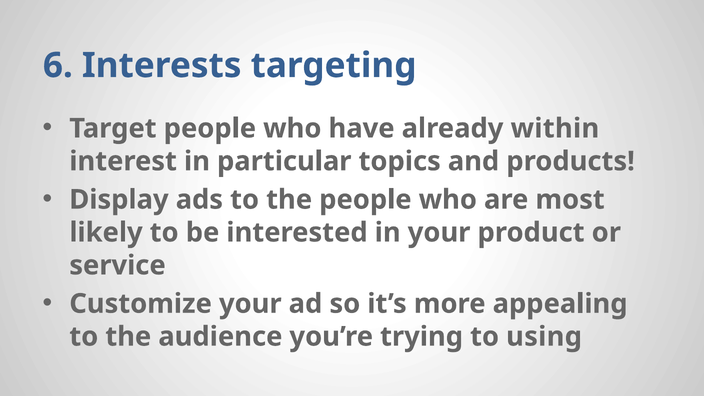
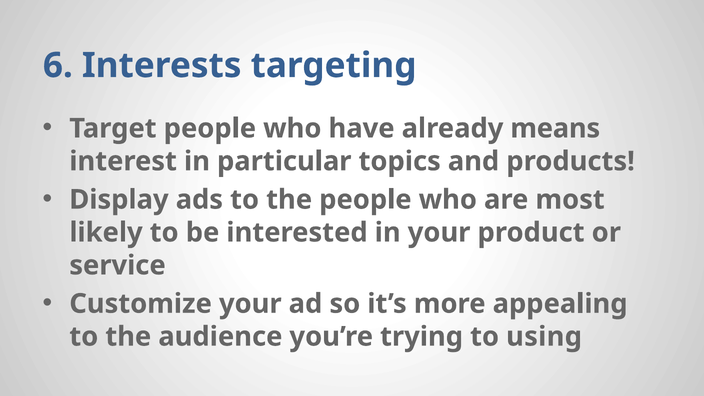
within: within -> means
